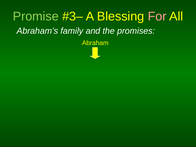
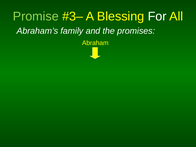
For colour: pink -> white
